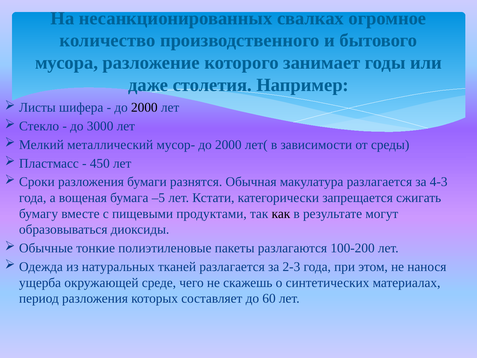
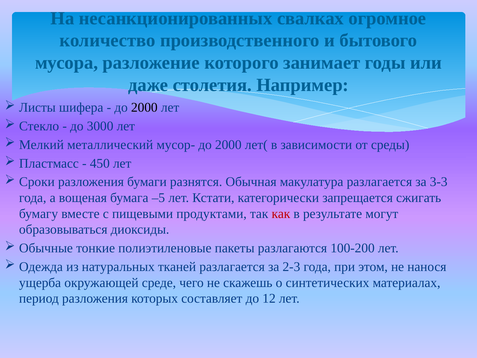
4-3: 4-3 -> 3-3
как colour: black -> red
60: 60 -> 12
